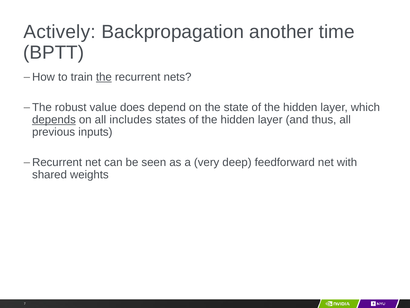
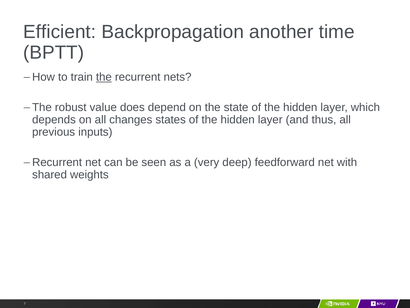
Actively: Actively -> Efficient
depends underline: present -> none
includes: includes -> changes
